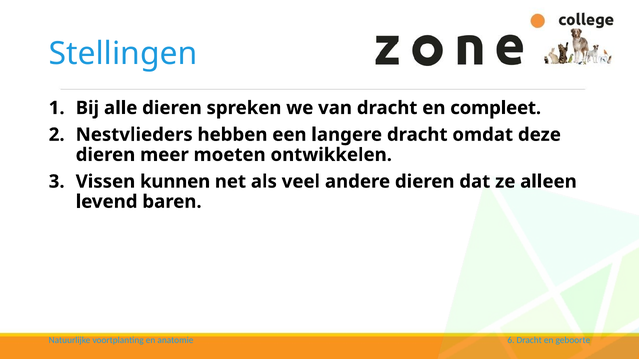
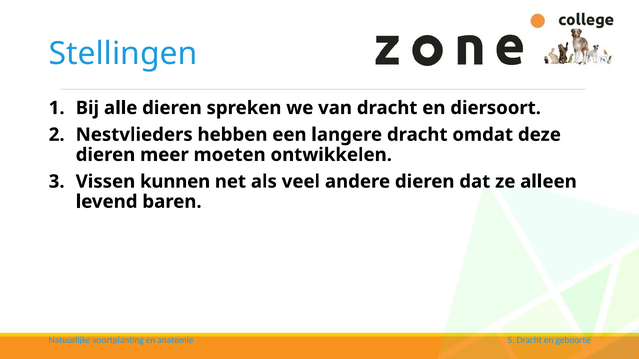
compleet: compleet -> diersoort
6: 6 -> 5
